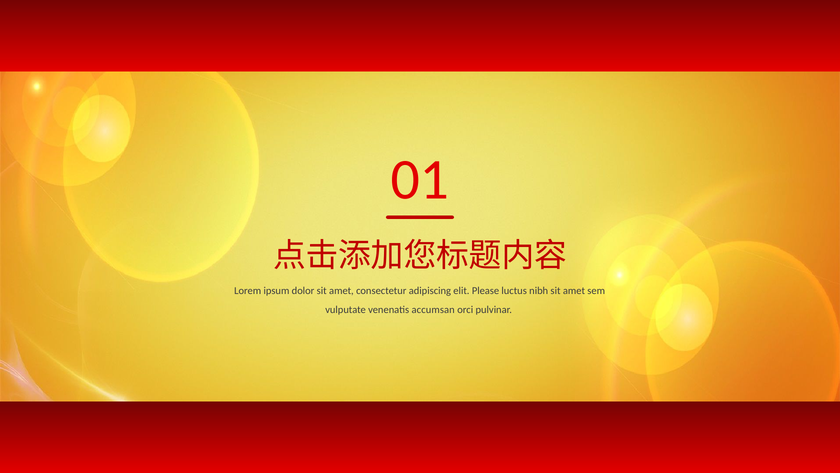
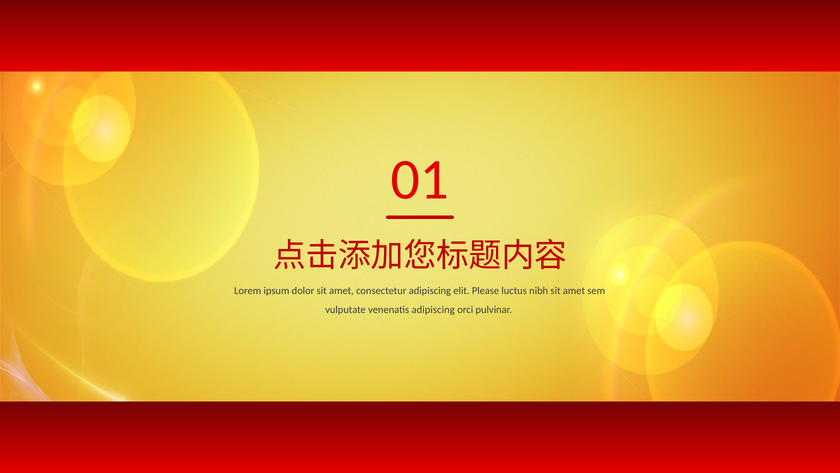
venenatis accumsan: accumsan -> adipiscing
